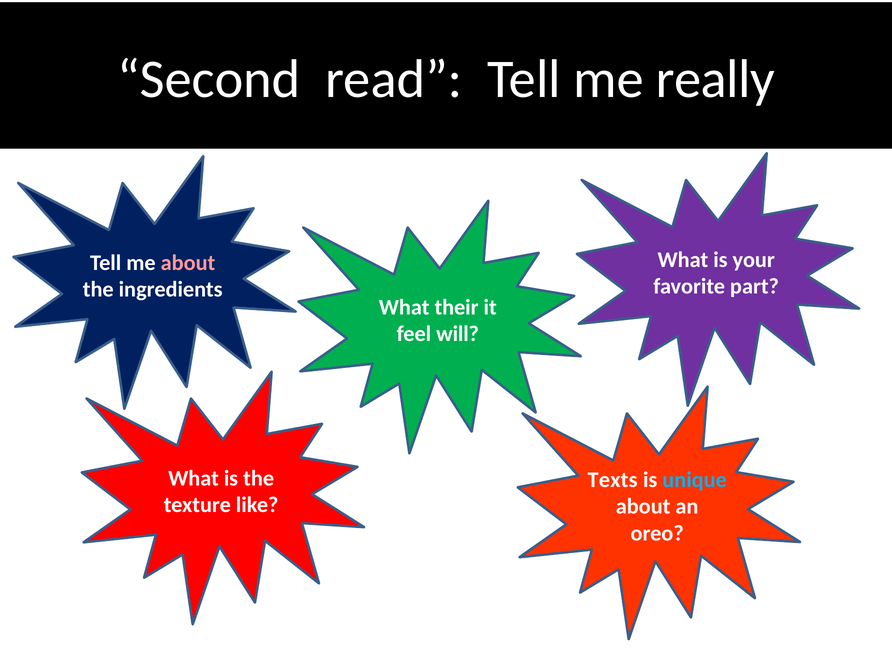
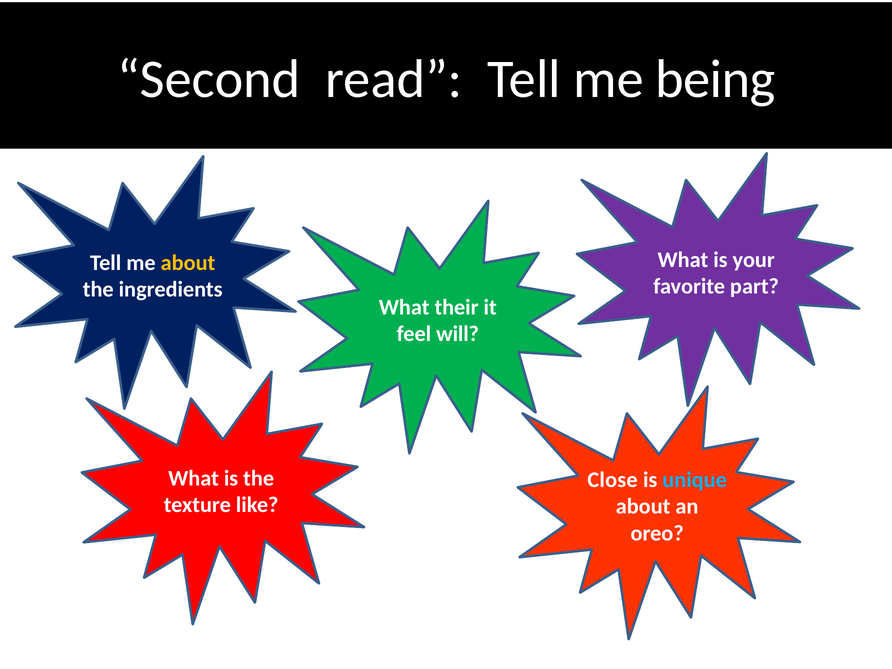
really: really -> being
about at (188, 263) colour: pink -> yellow
Texts: Texts -> Close
